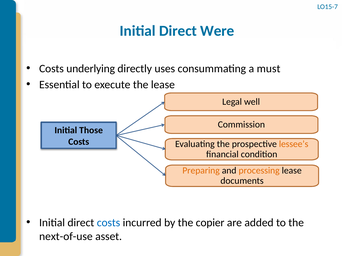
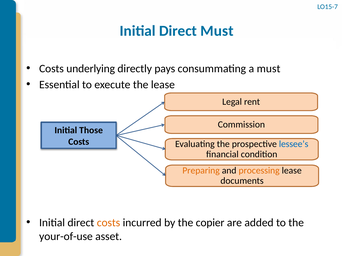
Direct Were: Were -> Must
uses: uses -> pays
well: well -> rent
lessee’s colour: orange -> blue
costs at (109, 223) colour: blue -> orange
next-of-use: next-of-use -> your-of-use
